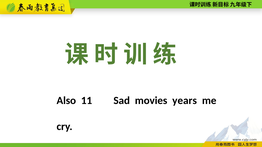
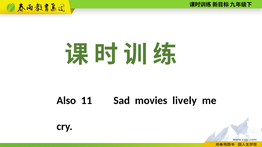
years: years -> lively
